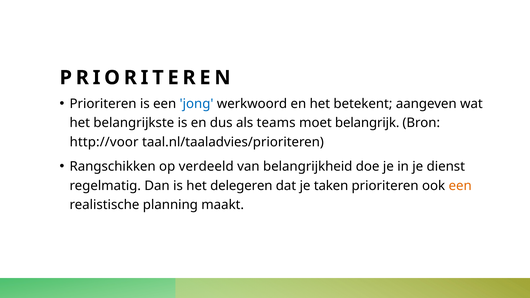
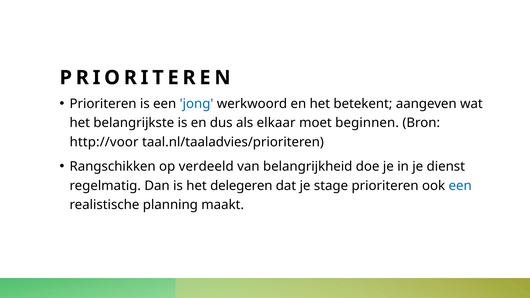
teams: teams -> elkaar
belangrijk: belangrijk -> beginnen
taken: taken -> stage
een at (460, 186) colour: orange -> blue
